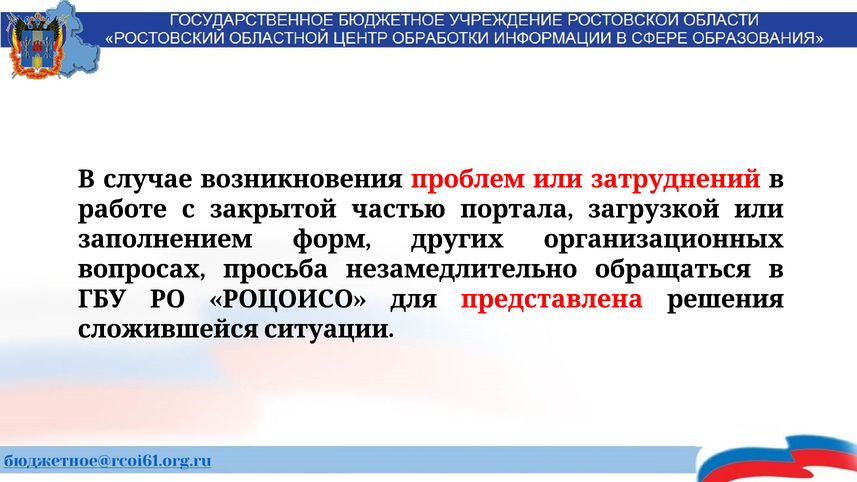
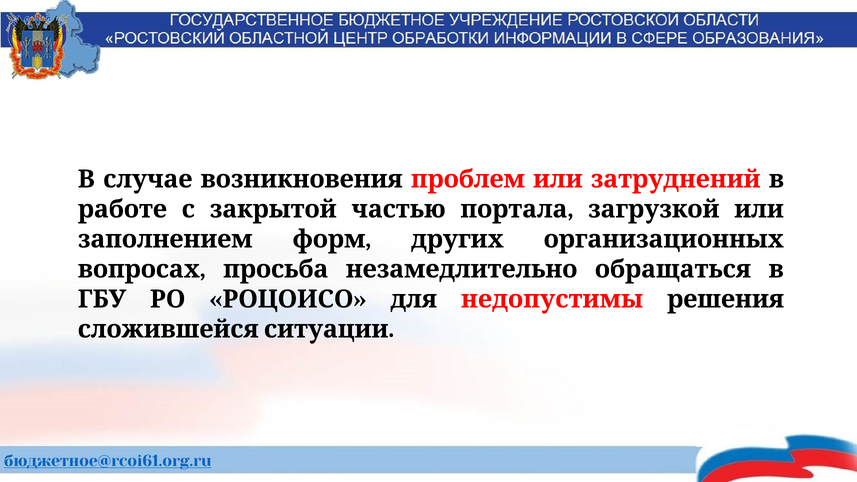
представлена: представлена -> недопустимы
